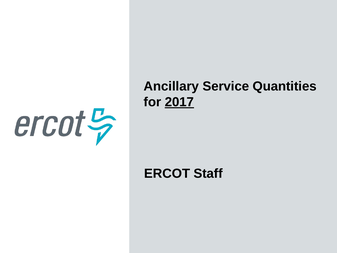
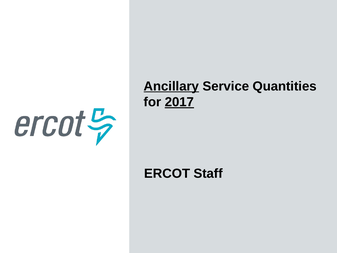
Ancillary underline: none -> present
